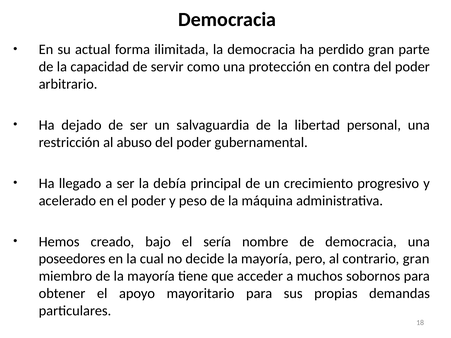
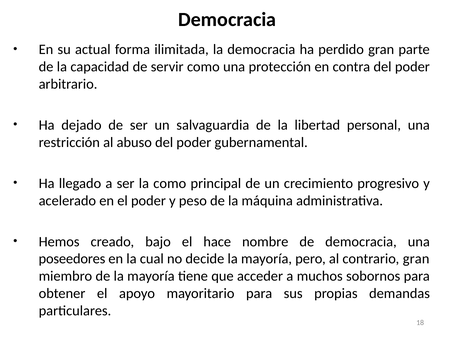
la debía: debía -> como
sería: sería -> hace
